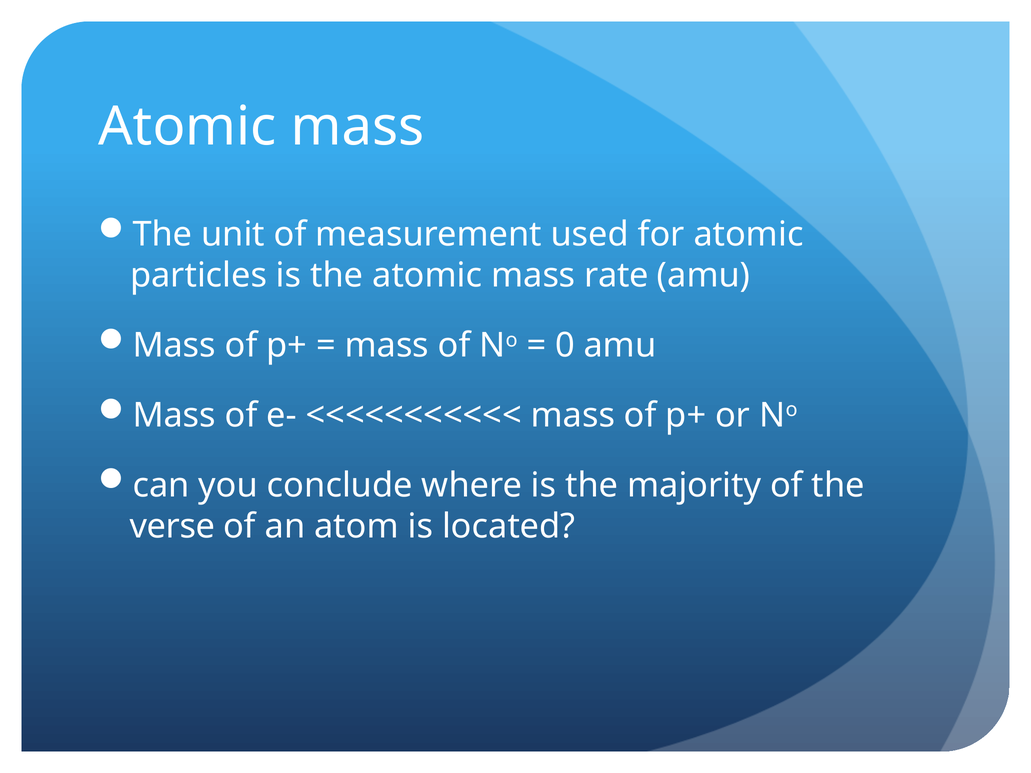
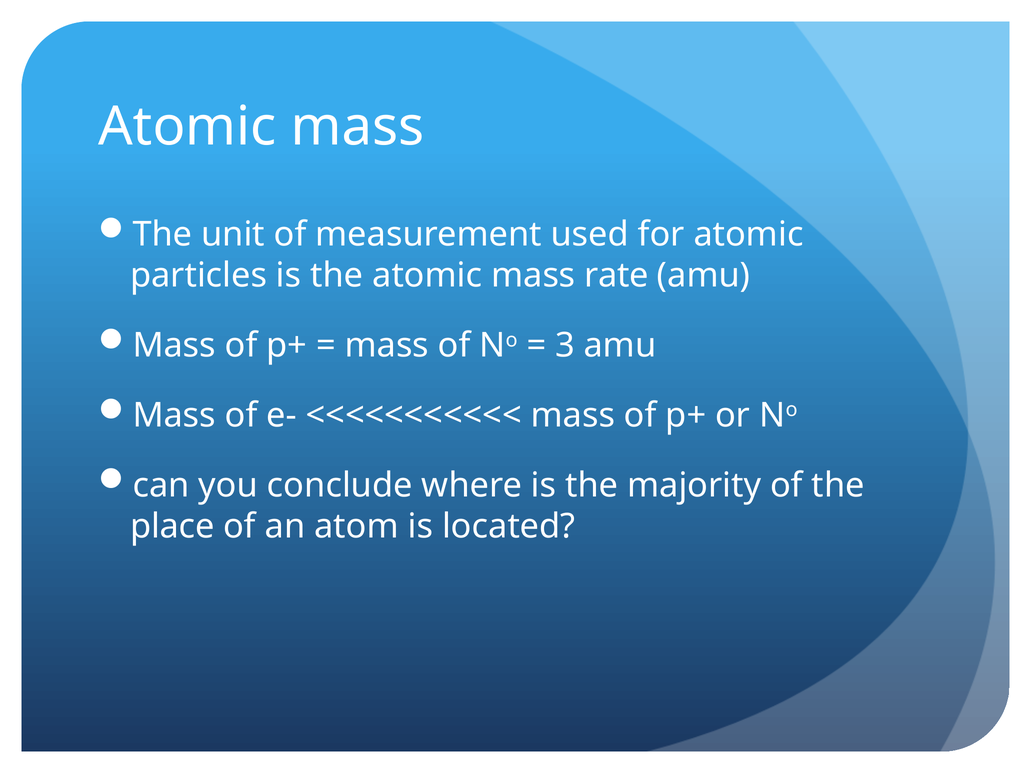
0: 0 -> 3
verse: verse -> place
